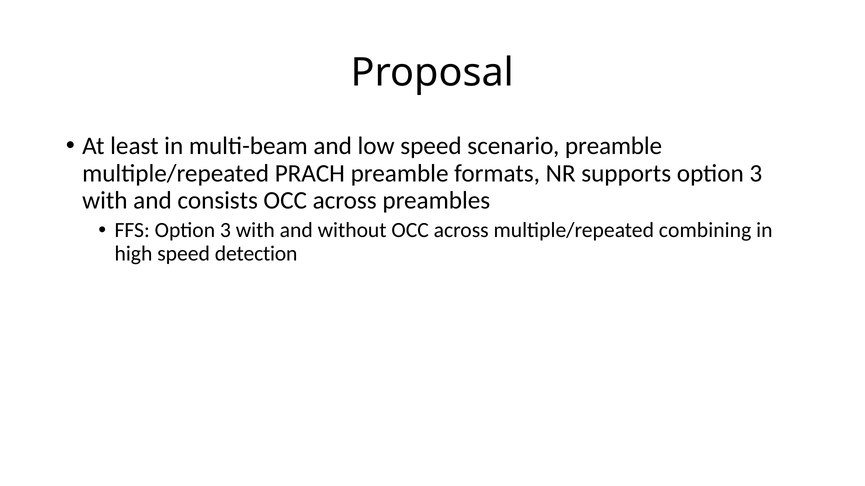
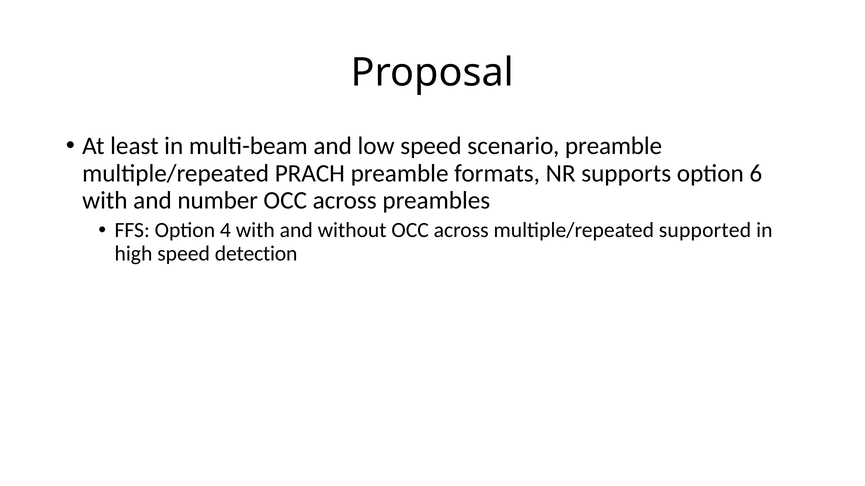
supports option 3: 3 -> 6
consists: consists -> number
FFS Option 3: 3 -> 4
combining: combining -> supported
